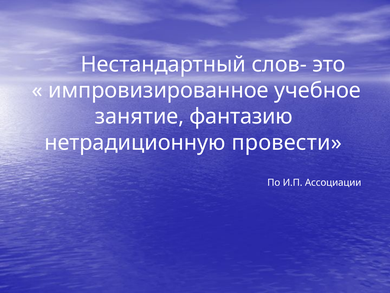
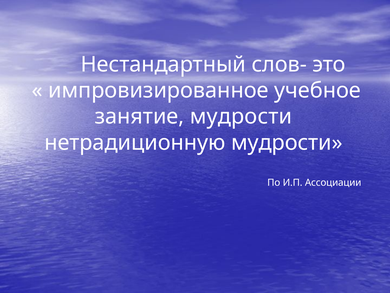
занятие фантазию: фантазию -> мудрости
нетрадиционную провести: провести -> мудрости
